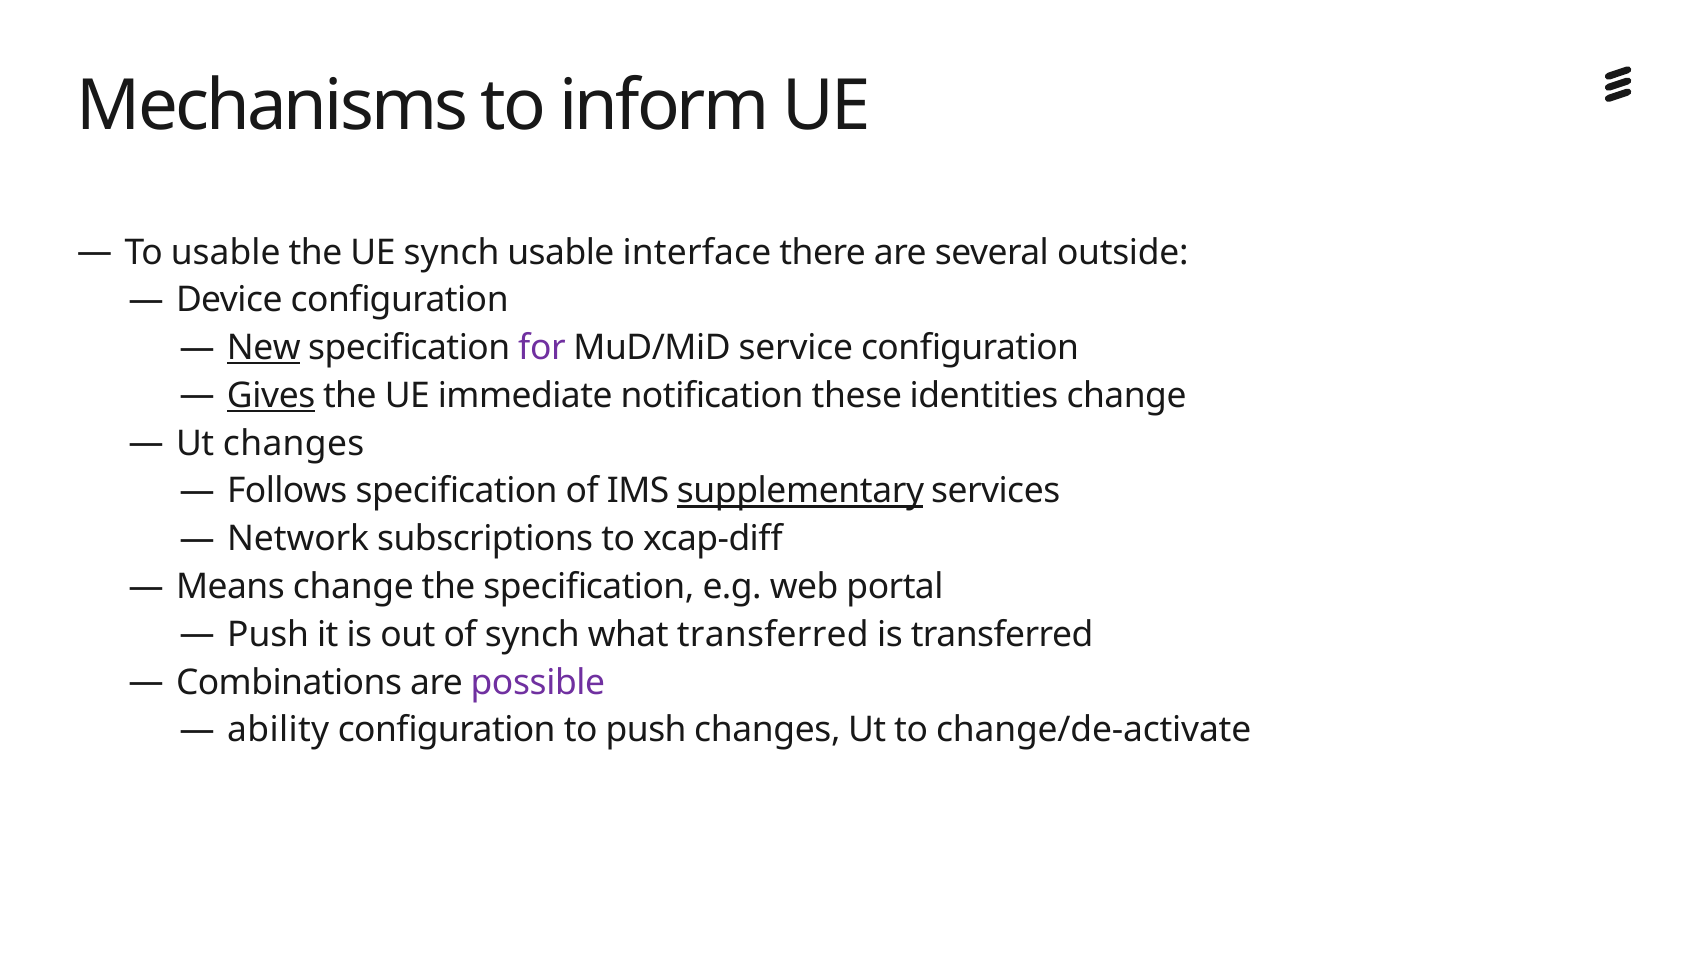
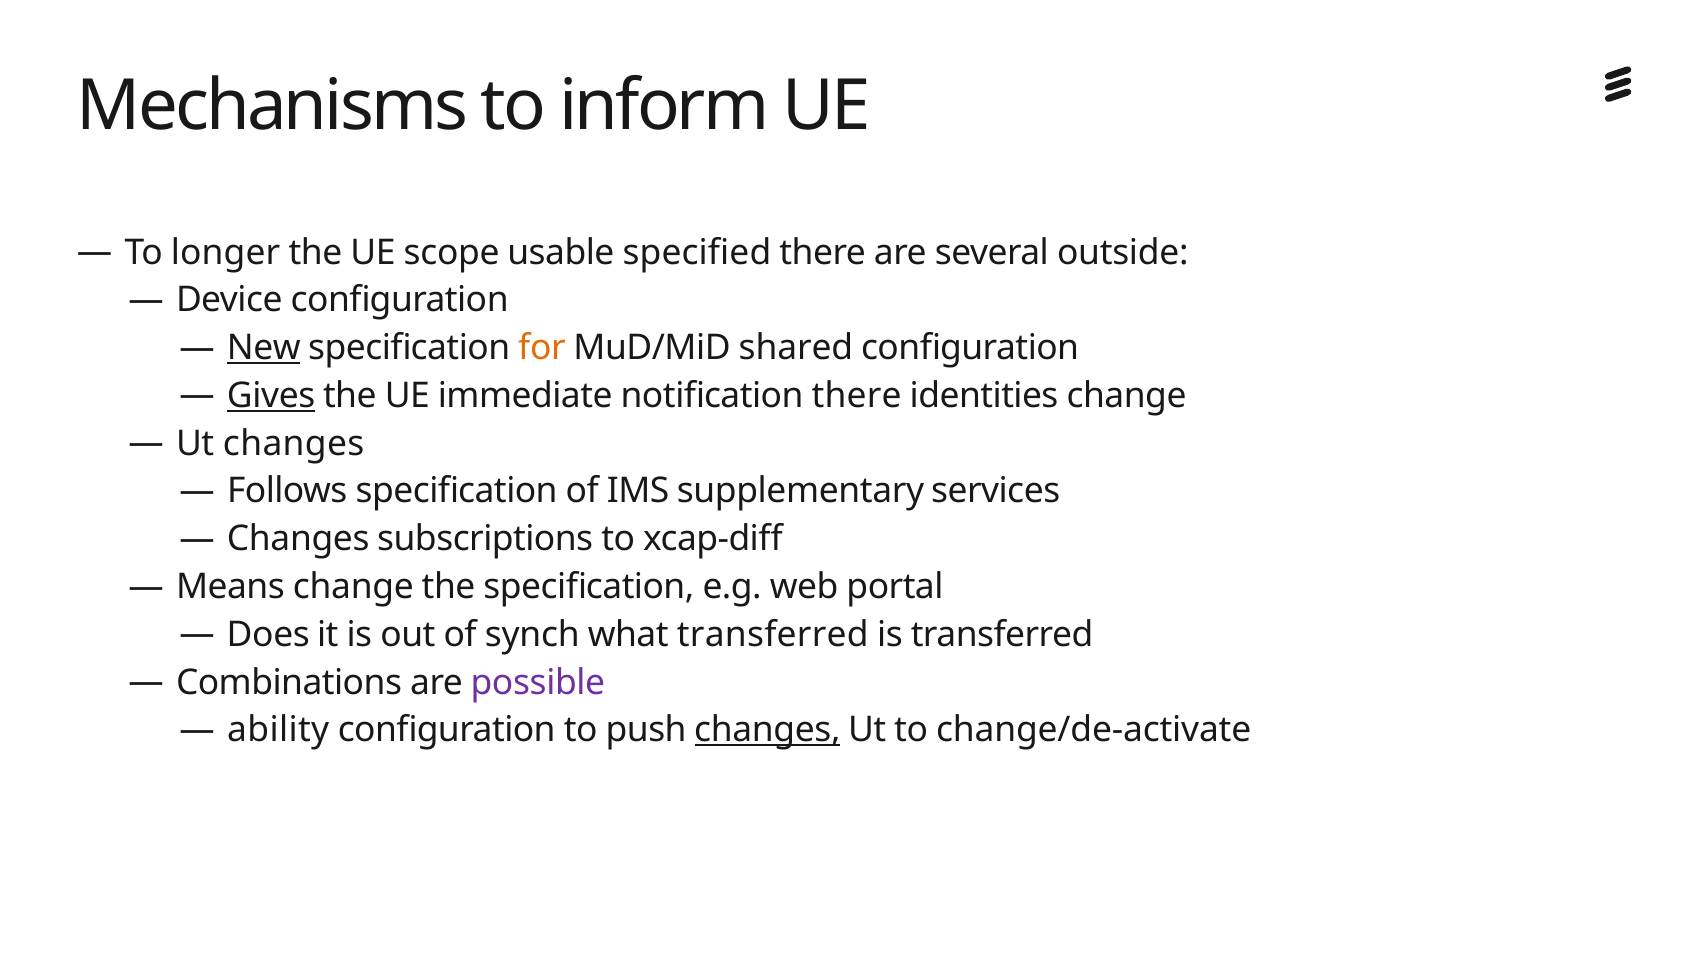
To usable: usable -> longer
UE synch: synch -> scope
interface: interface -> specified
for colour: purple -> orange
service: service -> shared
notification these: these -> there
supplementary underline: present -> none
Network at (298, 539): Network -> Changes
Push at (268, 635): Push -> Does
changes at (767, 730) underline: none -> present
